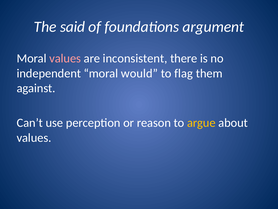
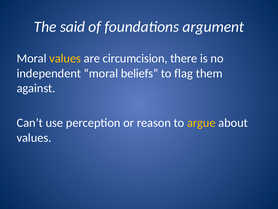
values at (65, 58) colour: pink -> yellow
inconsistent: inconsistent -> circumcision
would: would -> beliefs
